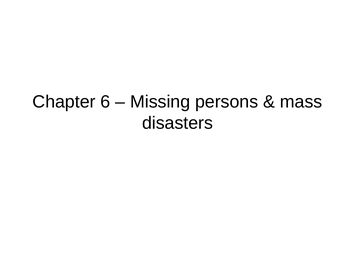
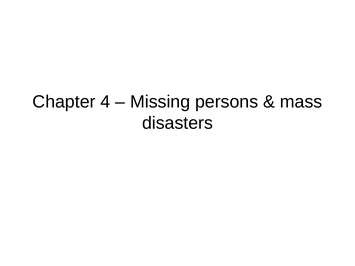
6: 6 -> 4
